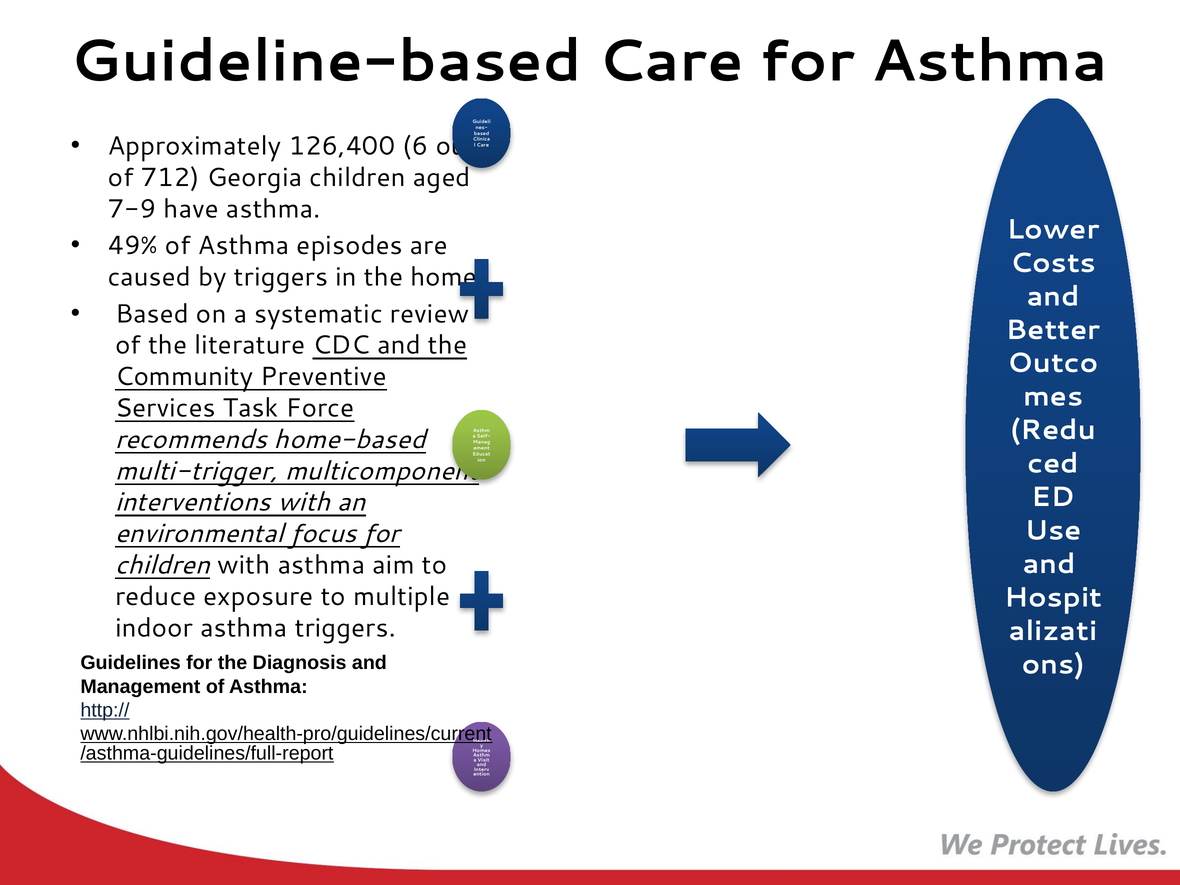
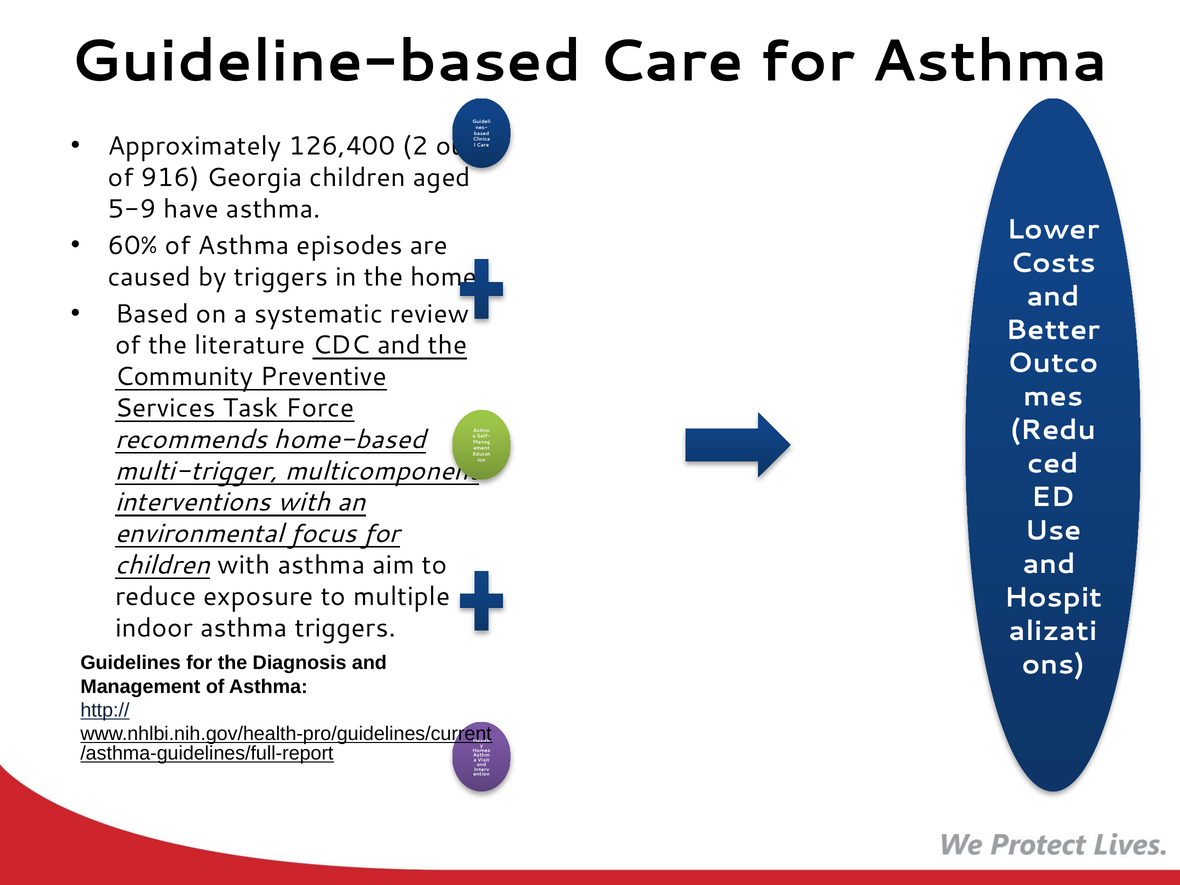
6: 6 -> 2
712: 712 -> 916
7-9: 7-9 -> 5-9
49%: 49% -> 60%
